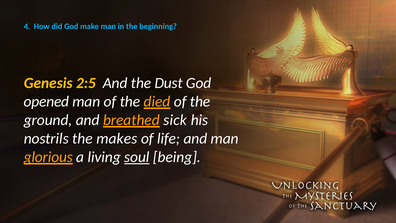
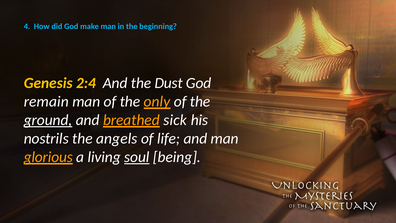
2:5: 2:5 -> 2:4
opened: opened -> remain
died: died -> only
ground underline: none -> present
makes: makes -> angels
